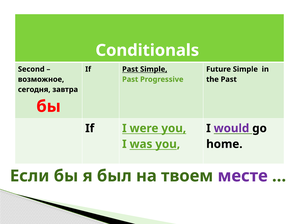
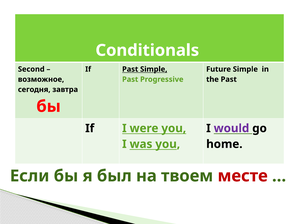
месте colour: purple -> red
